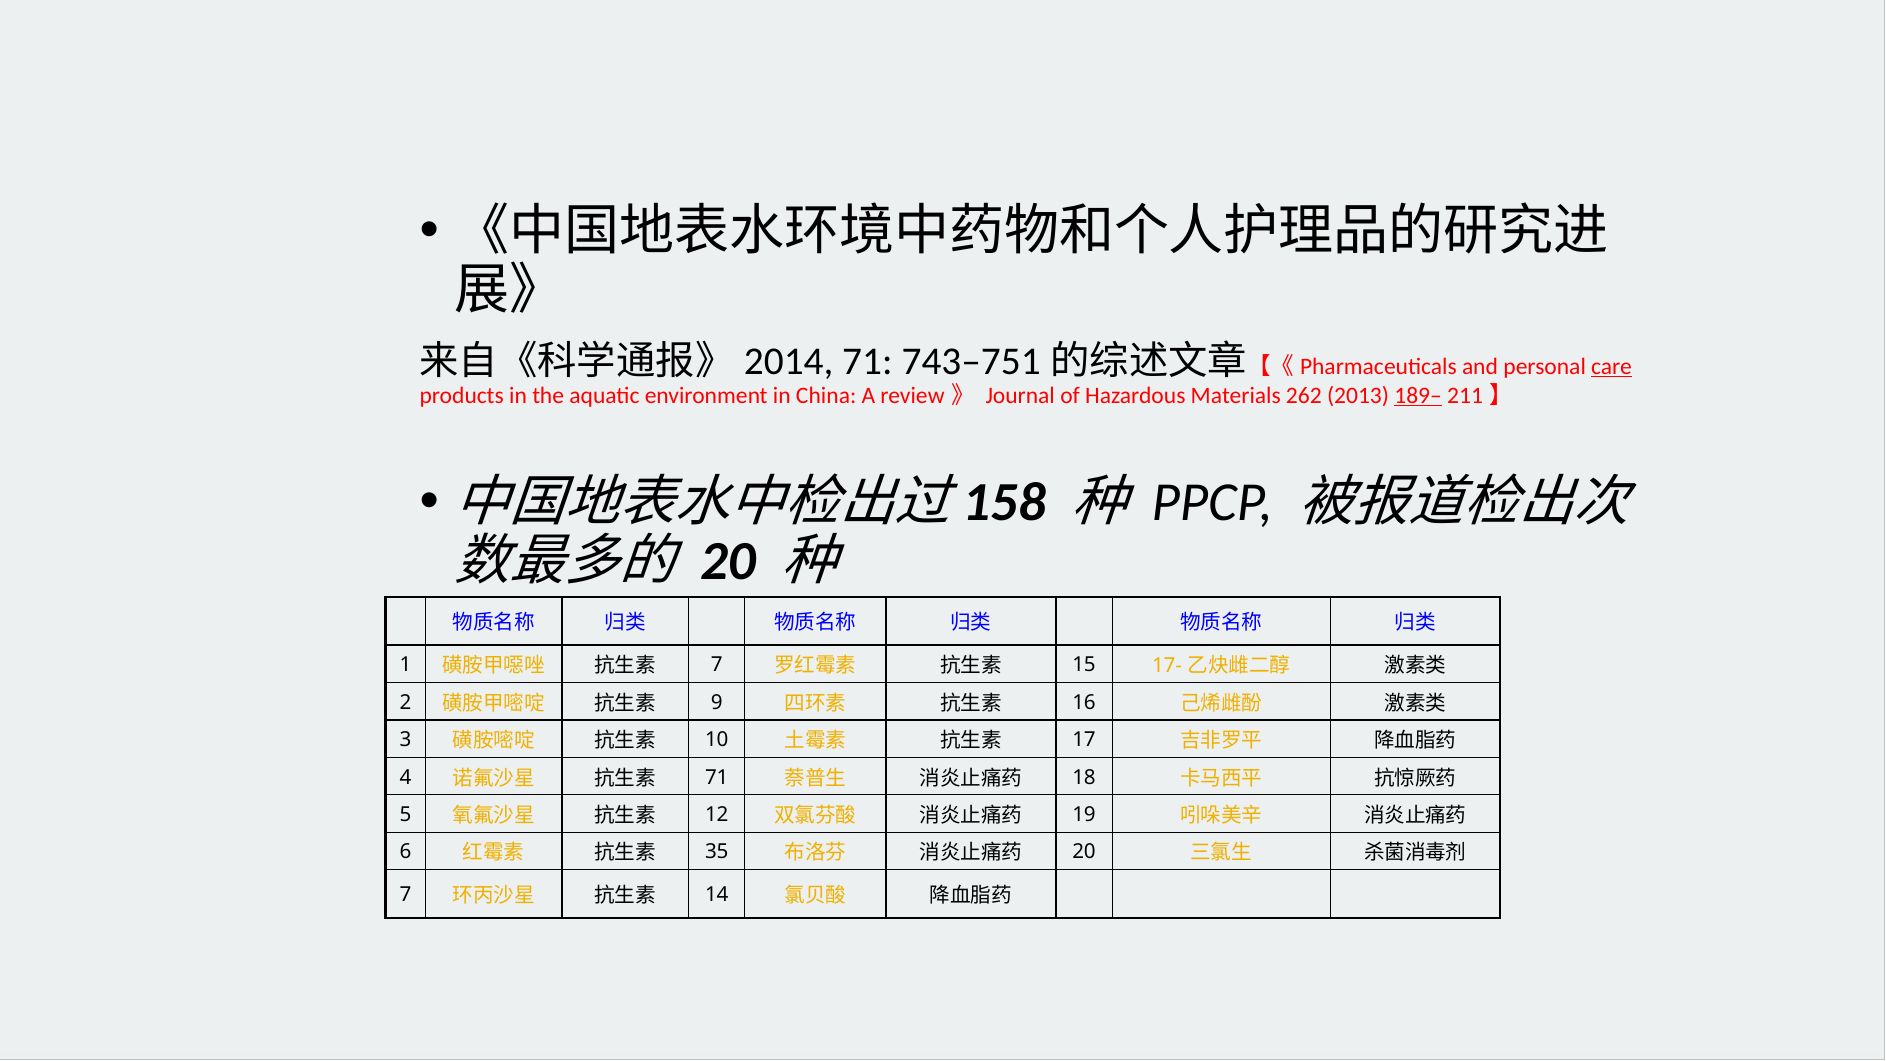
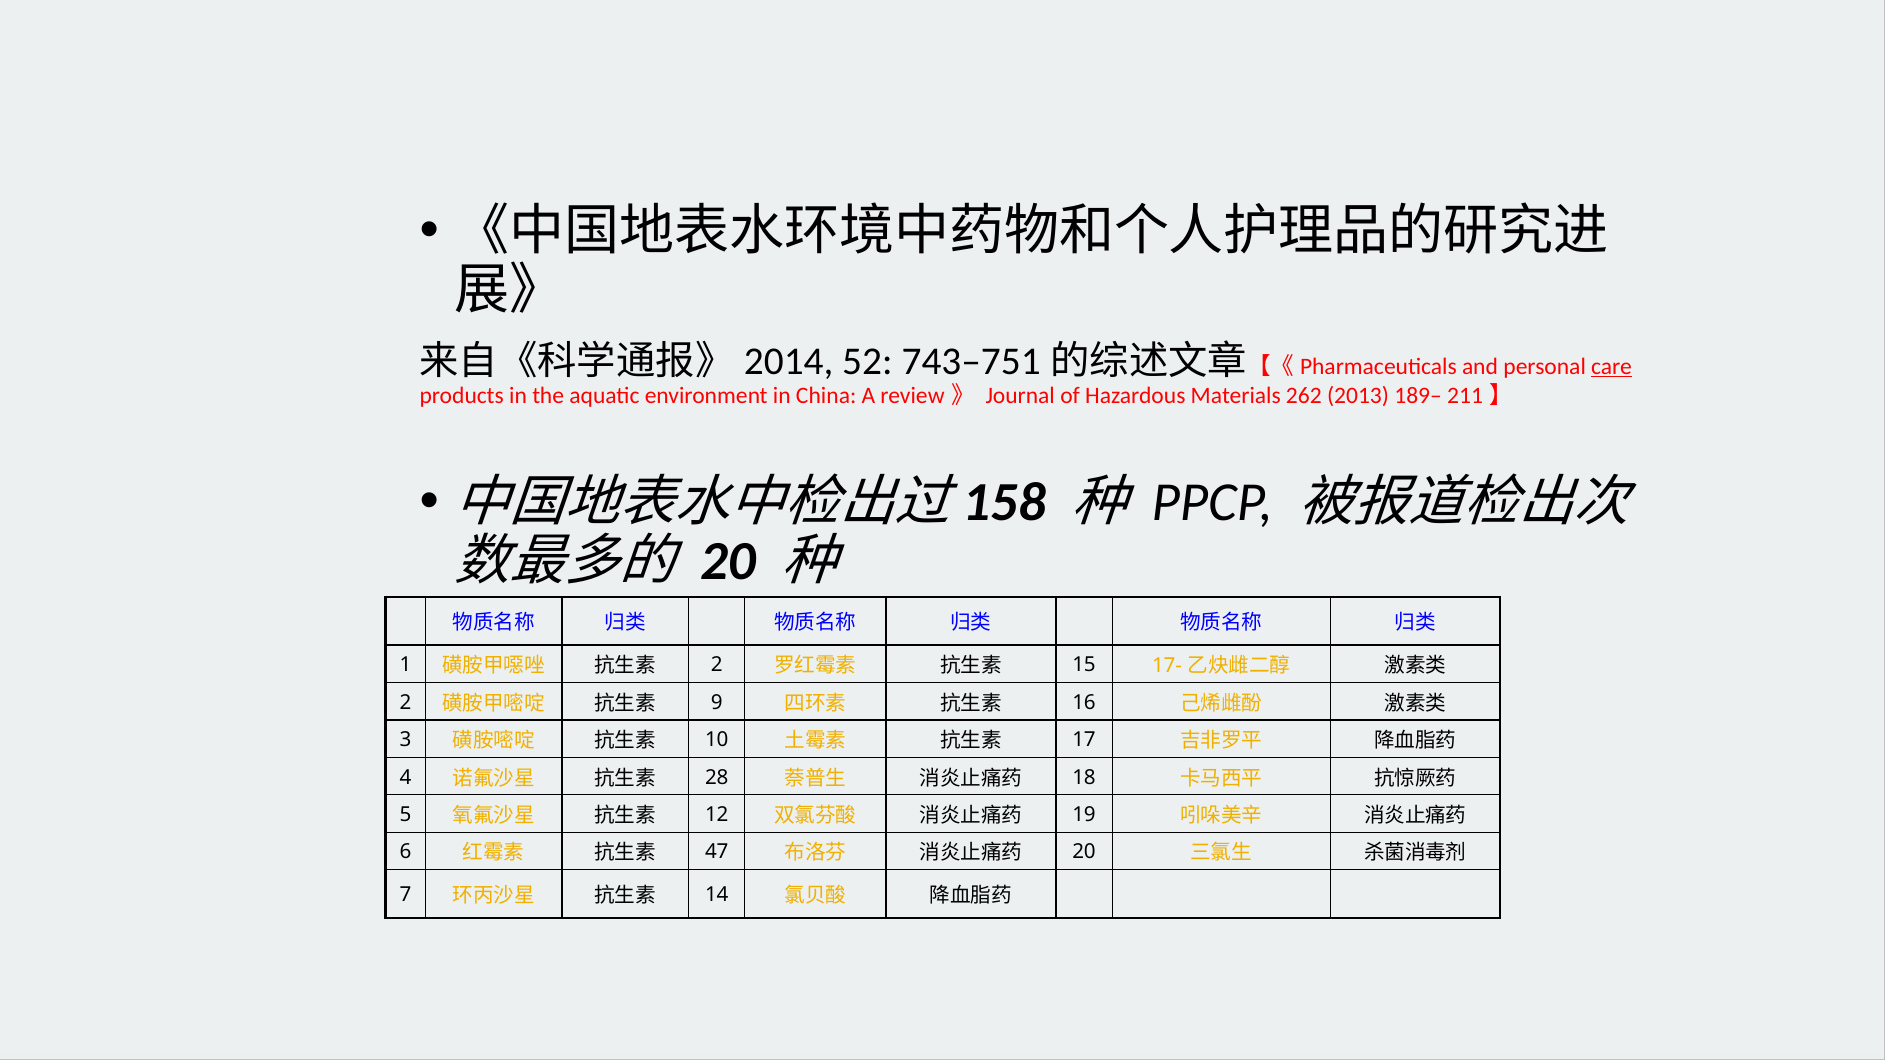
71 at (867, 361): 71 -> 52
189– underline: present -> none
7 at (717, 665): 7 -> 2
71 at (717, 777): 71 -> 28
35: 35 -> 47
